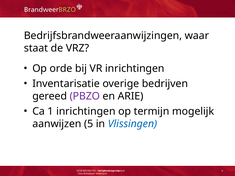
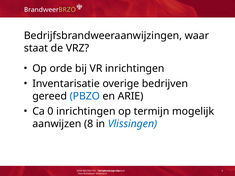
PBZO colour: purple -> blue
1: 1 -> 0
5: 5 -> 8
